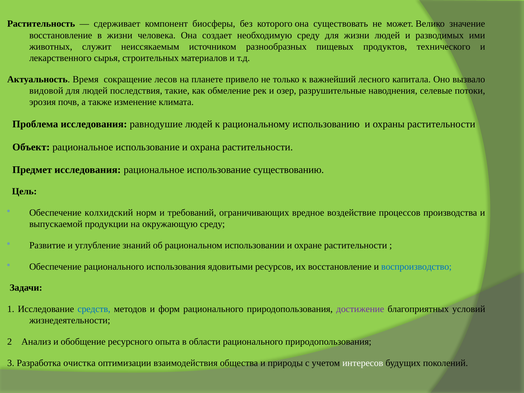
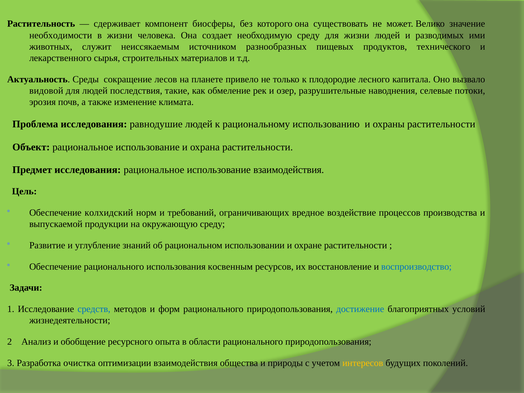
восстановление at (61, 35): восстановление -> необходимости
Время: Время -> Среды
важнейший: важнейший -> плодородие
использование существованию: существованию -> взаимодействия
ядовитыми: ядовитыми -> косвенным
достижение colour: purple -> blue
интересов colour: white -> yellow
